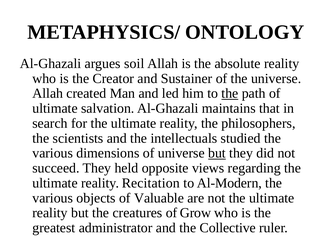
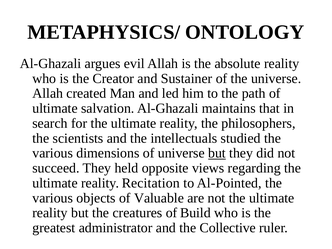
soil: soil -> evil
the at (230, 93) underline: present -> none
Al-Modern: Al-Modern -> Al-Pointed
Grow: Grow -> Build
